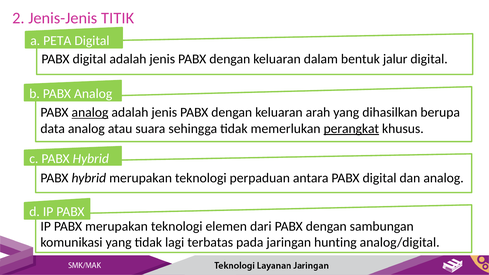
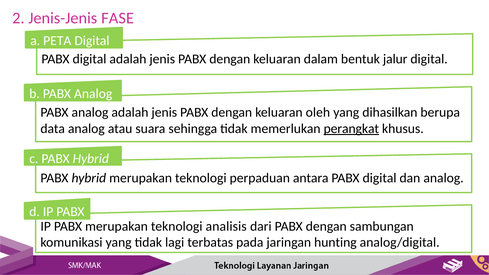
TITIK: TITIK -> FASE
analog at (90, 112) underline: present -> none
arah: arah -> oleh
elemen: elemen -> analisis
